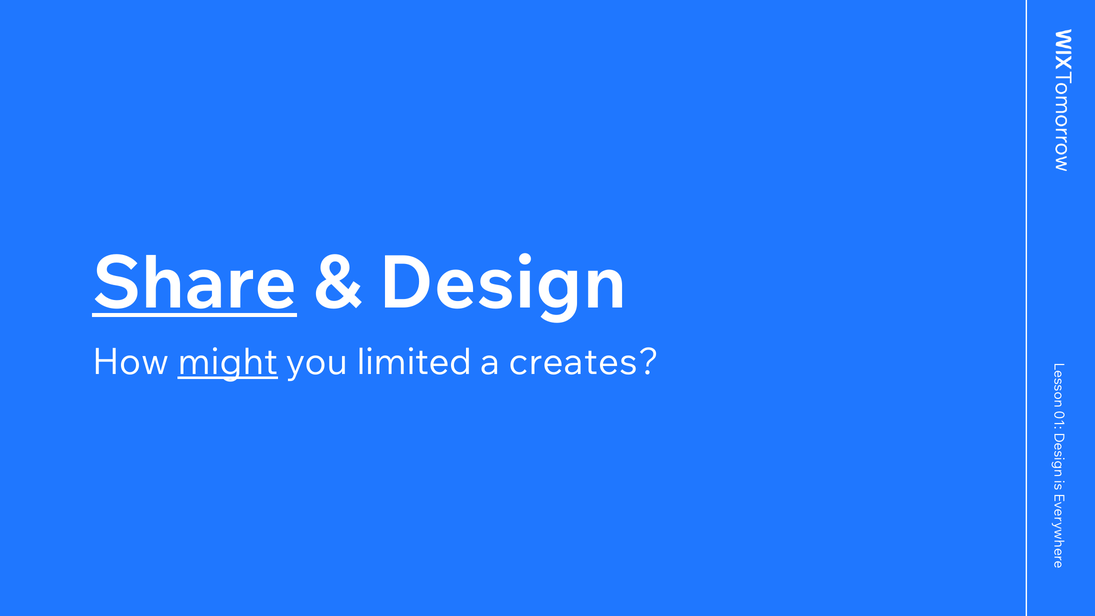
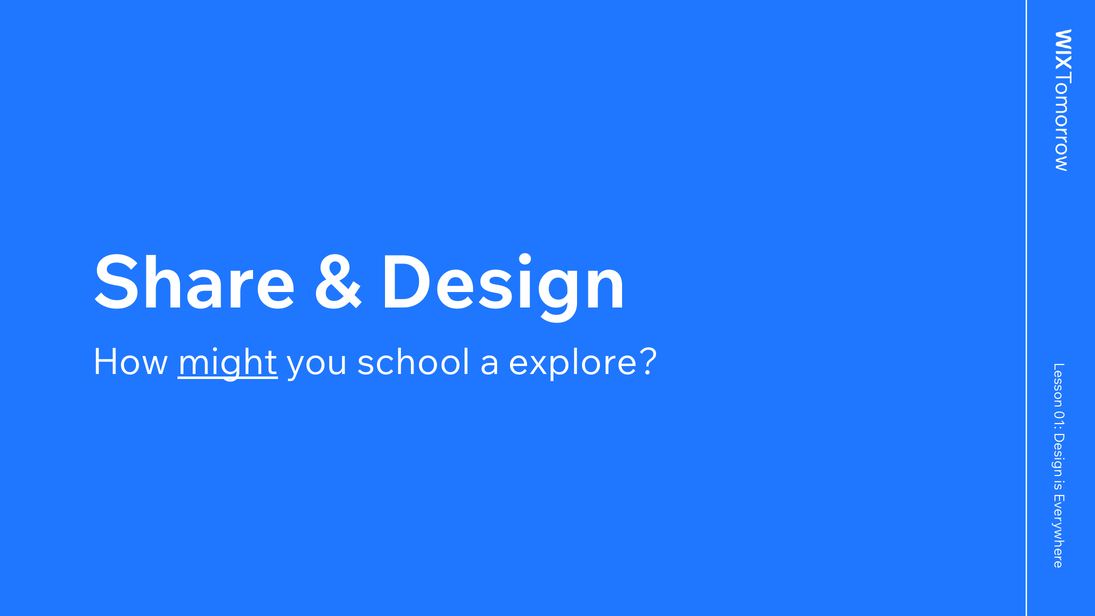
Share underline: present -> none
limited: limited -> school
creates: creates -> explore
